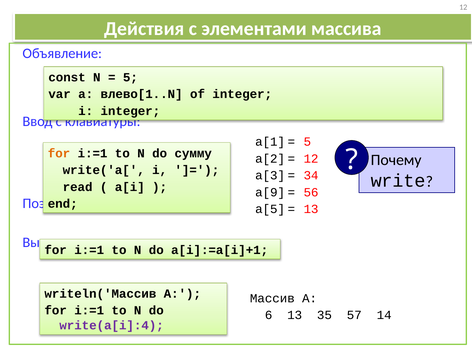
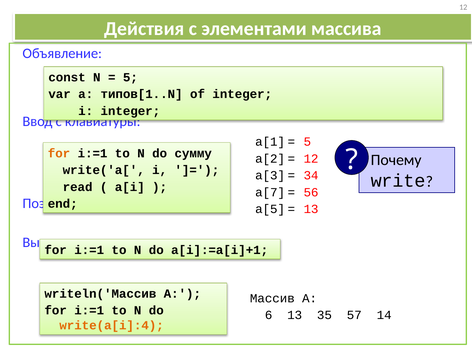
влево[1..N: влево[1..N -> типов[1..N
a[9: a[9 -> a[7
write(a[i]:4 colour: purple -> orange
